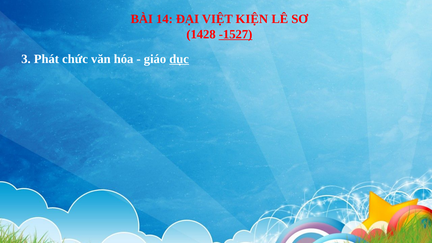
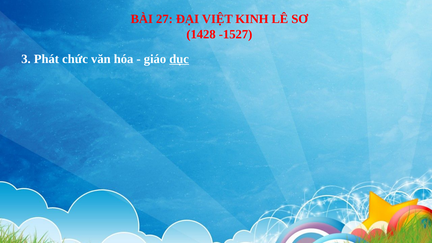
14: 14 -> 27
KIỆN: KIỆN -> KINH
-1527 underline: present -> none
